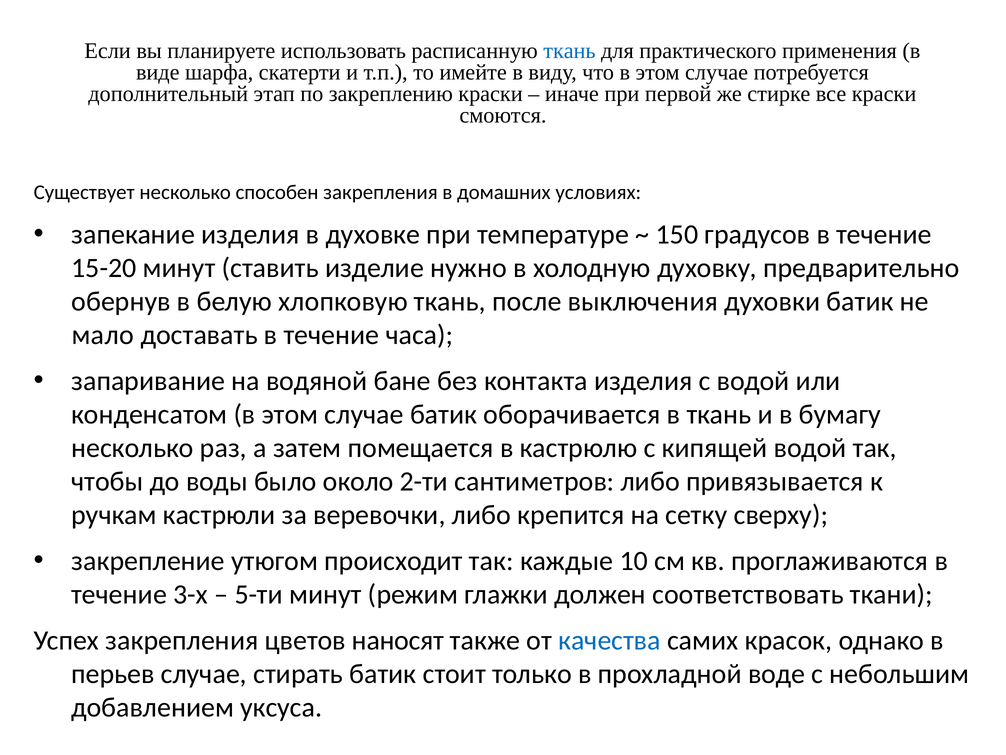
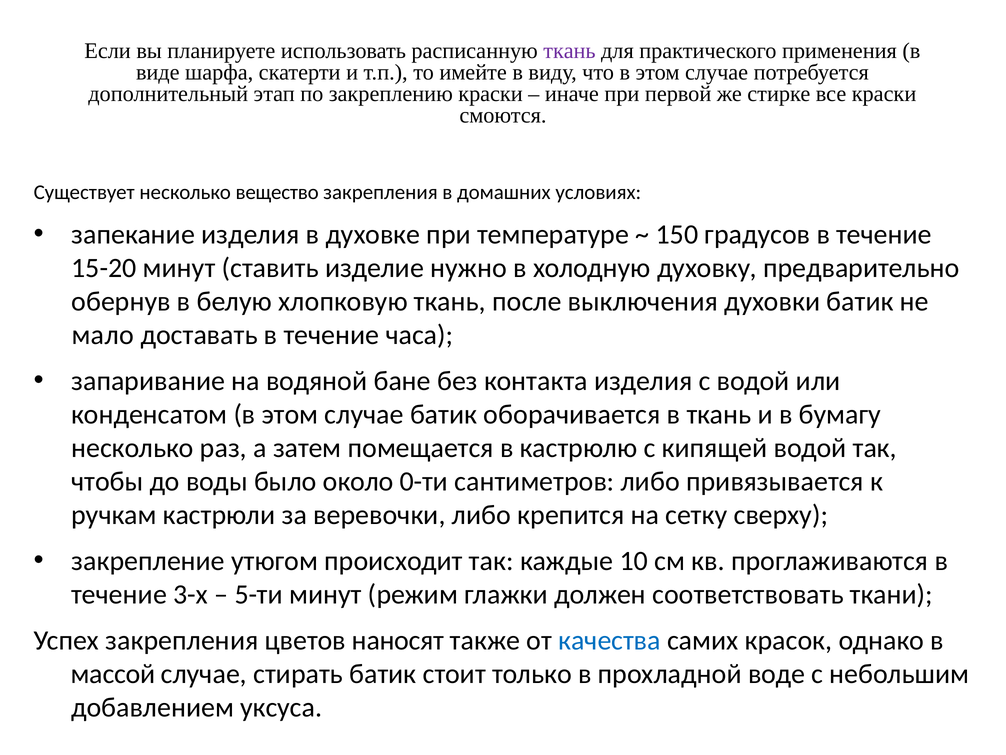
ткань at (569, 51) colour: blue -> purple
способен: способен -> вещество
2-ти: 2-ти -> 0-ти
перьев: перьев -> массой
